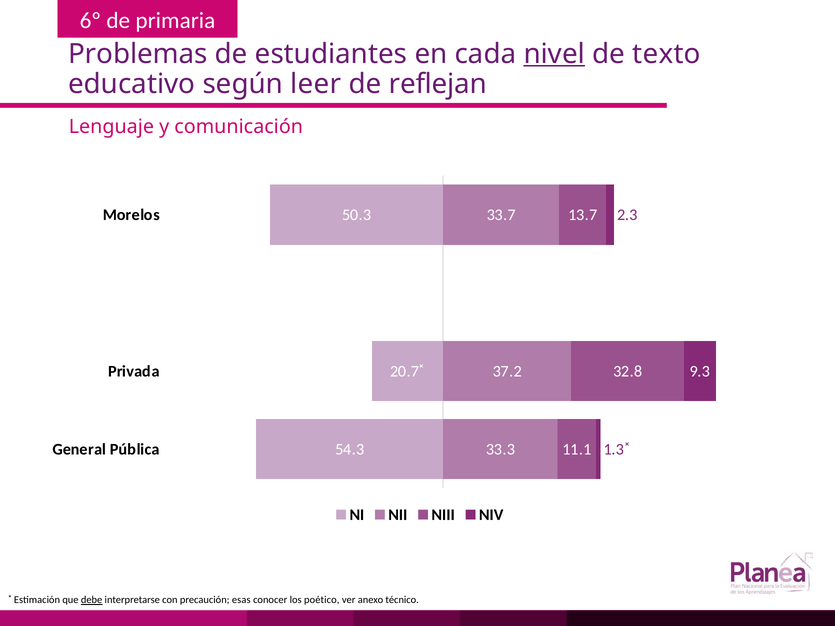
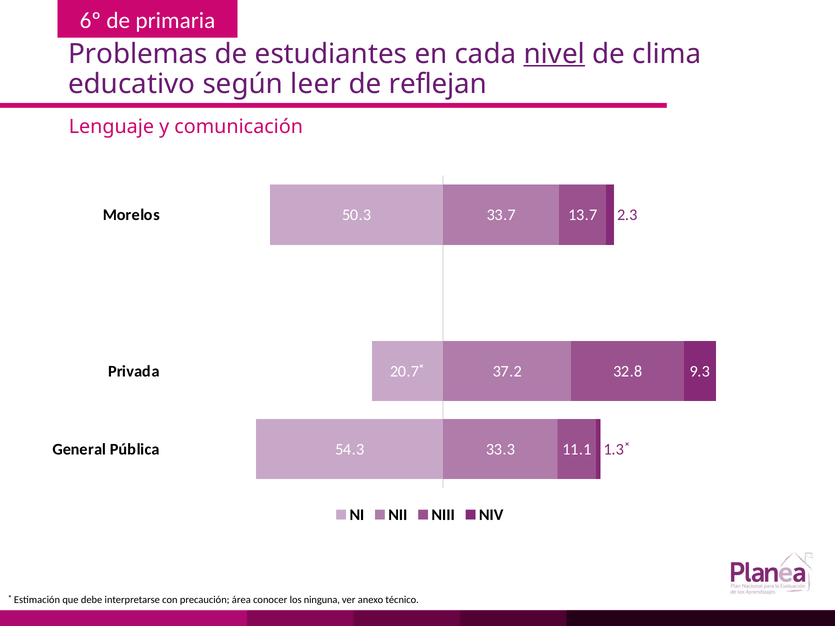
texto: texto -> clima
debe underline: present -> none
esas: esas -> área
poético: poético -> ninguna
